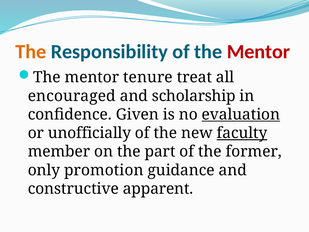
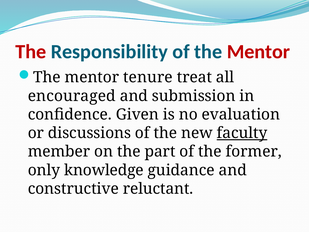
The at (31, 52) colour: orange -> red
scholarship: scholarship -> submission
evaluation underline: present -> none
unofficially: unofficially -> discussions
promotion: promotion -> knowledge
apparent: apparent -> reluctant
